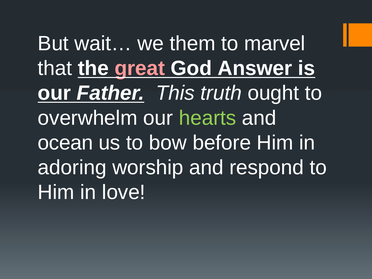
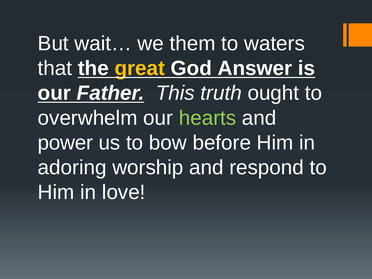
marvel: marvel -> waters
great colour: pink -> yellow
ocean: ocean -> power
